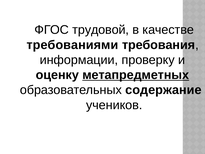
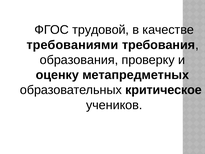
информации: информации -> образования
метапредметных underline: present -> none
содержание: содержание -> критическое
